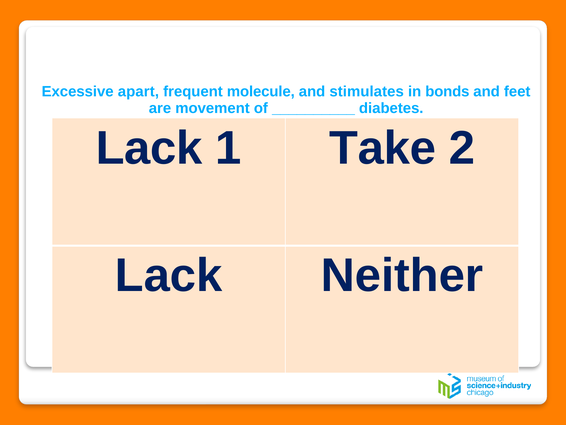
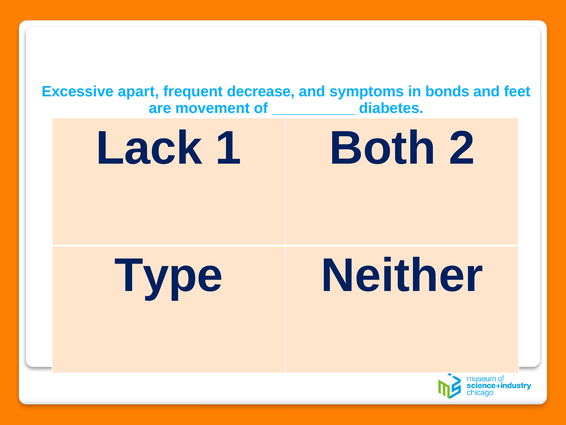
molecule: molecule -> decrease
stimulates: stimulates -> symptoms
Take: Take -> Both
Lack at (169, 275): Lack -> Type
